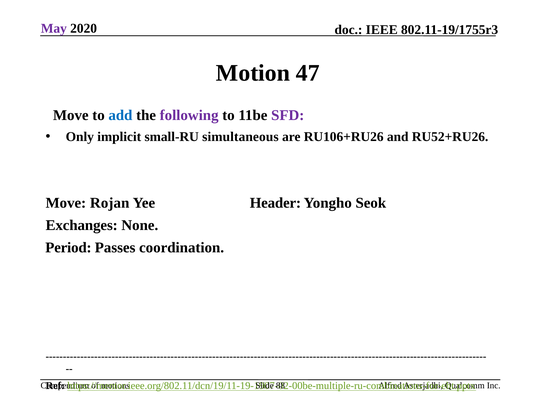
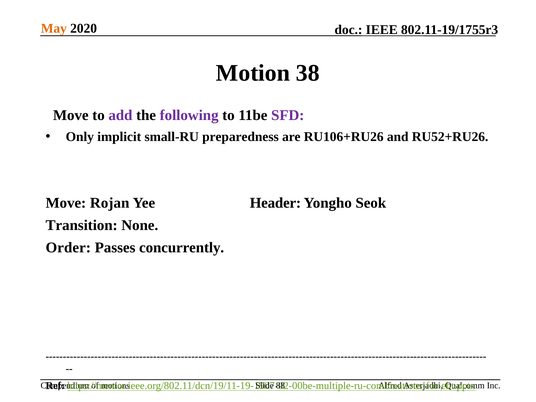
May colour: purple -> orange
47: 47 -> 38
add colour: blue -> purple
simultaneous: simultaneous -> preparedness
Exchanges: Exchanges -> Transition
Period: Period -> Order
coordination: coordination -> concurrently
